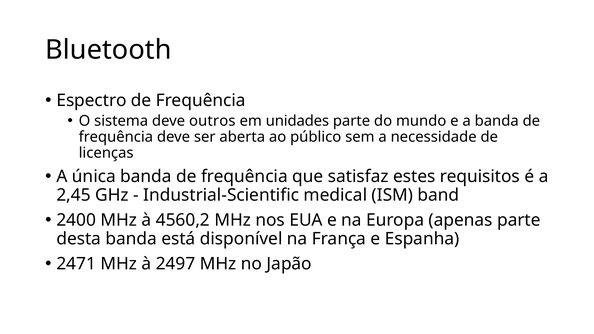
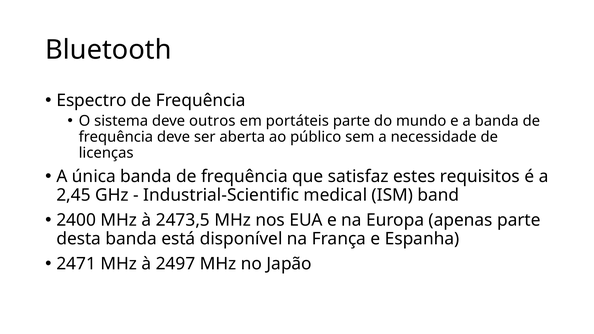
unidades: unidades -> portáteis
4560,2: 4560,2 -> 2473,5
